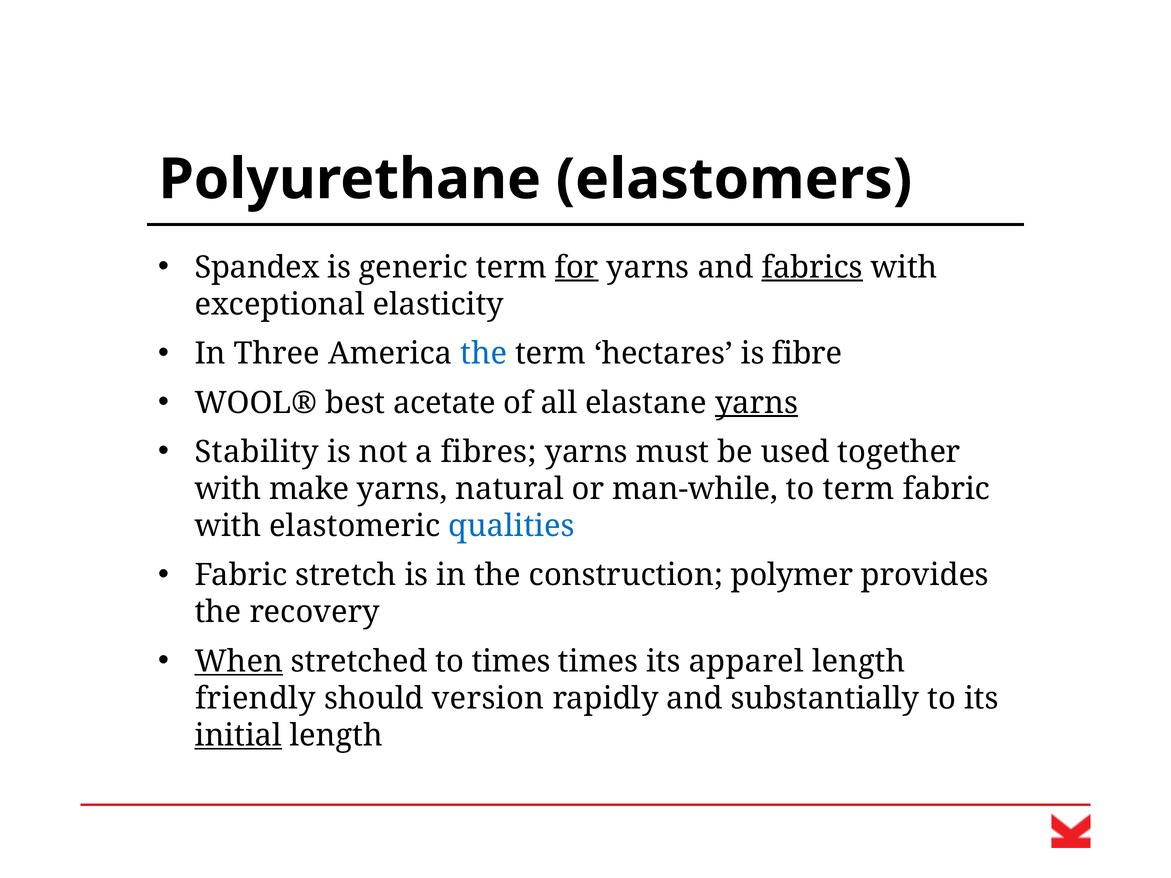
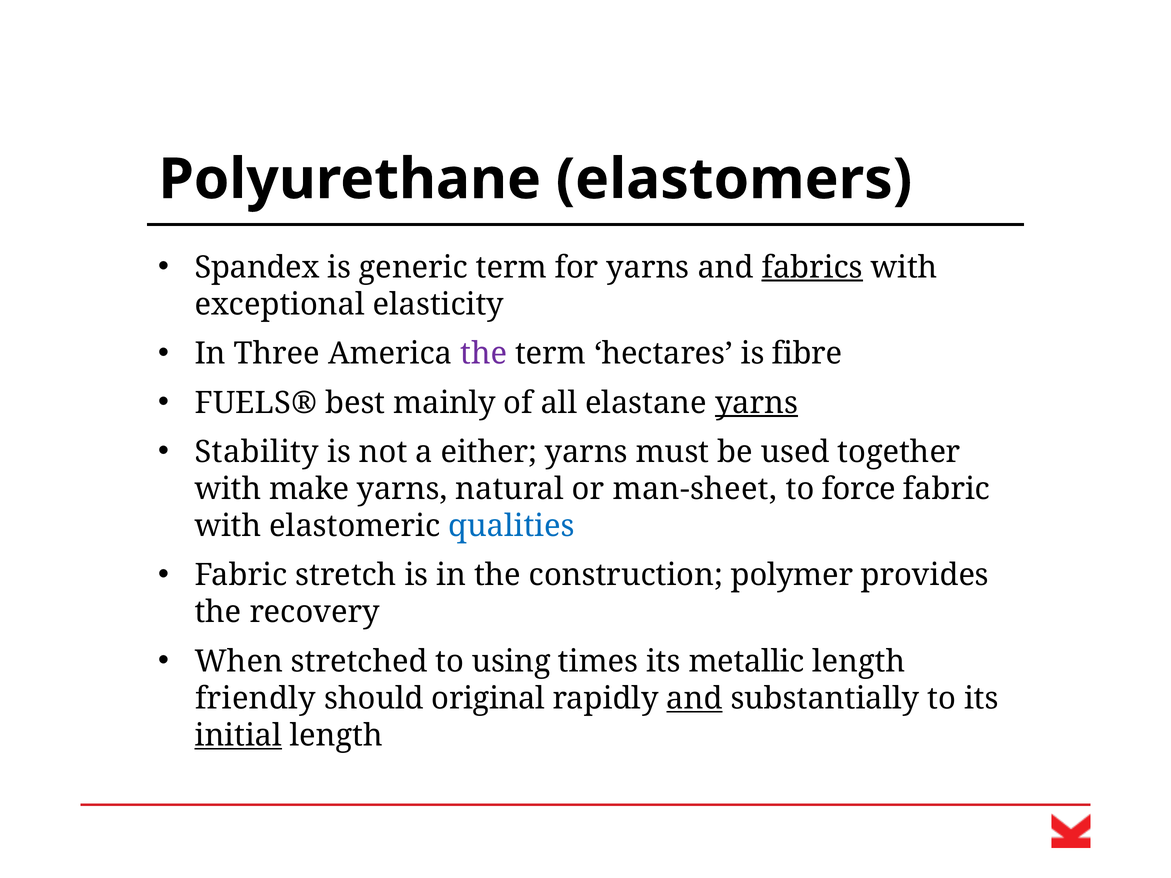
for underline: present -> none
the at (484, 354) colour: blue -> purple
WOOL®: WOOL® -> FUELS®
acetate: acetate -> mainly
fibres: fibres -> either
man-while: man-while -> man-sheet
to term: term -> force
When underline: present -> none
to times: times -> using
apparel: apparel -> metallic
version: version -> original
and at (694, 699) underline: none -> present
